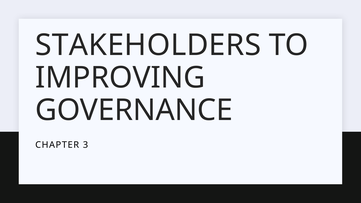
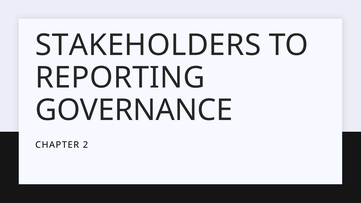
IMPROVING: IMPROVING -> REPORTING
3: 3 -> 2
